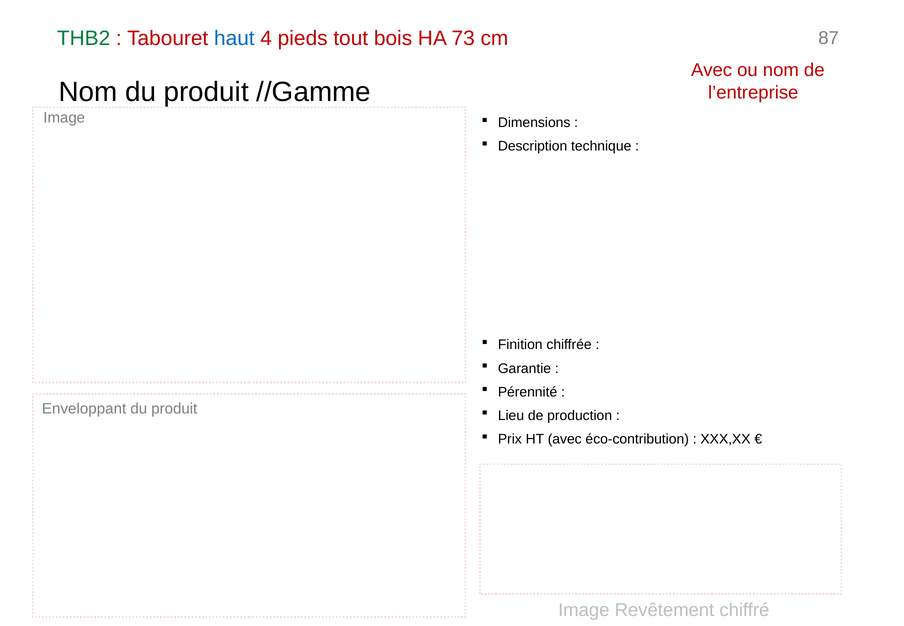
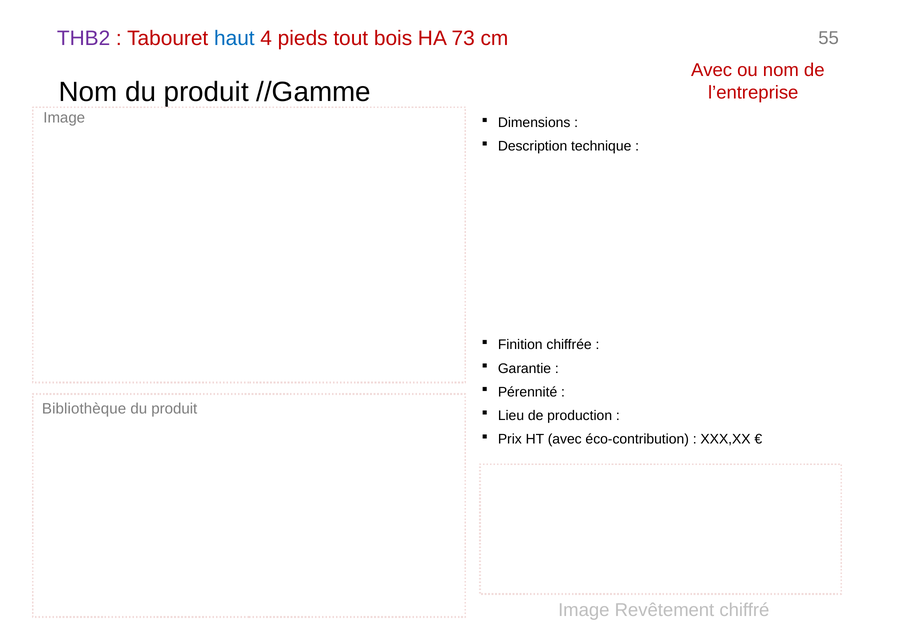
THB2 colour: green -> purple
87: 87 -> 55
Enveloppant: Enveloppant -> Bibliothèque
